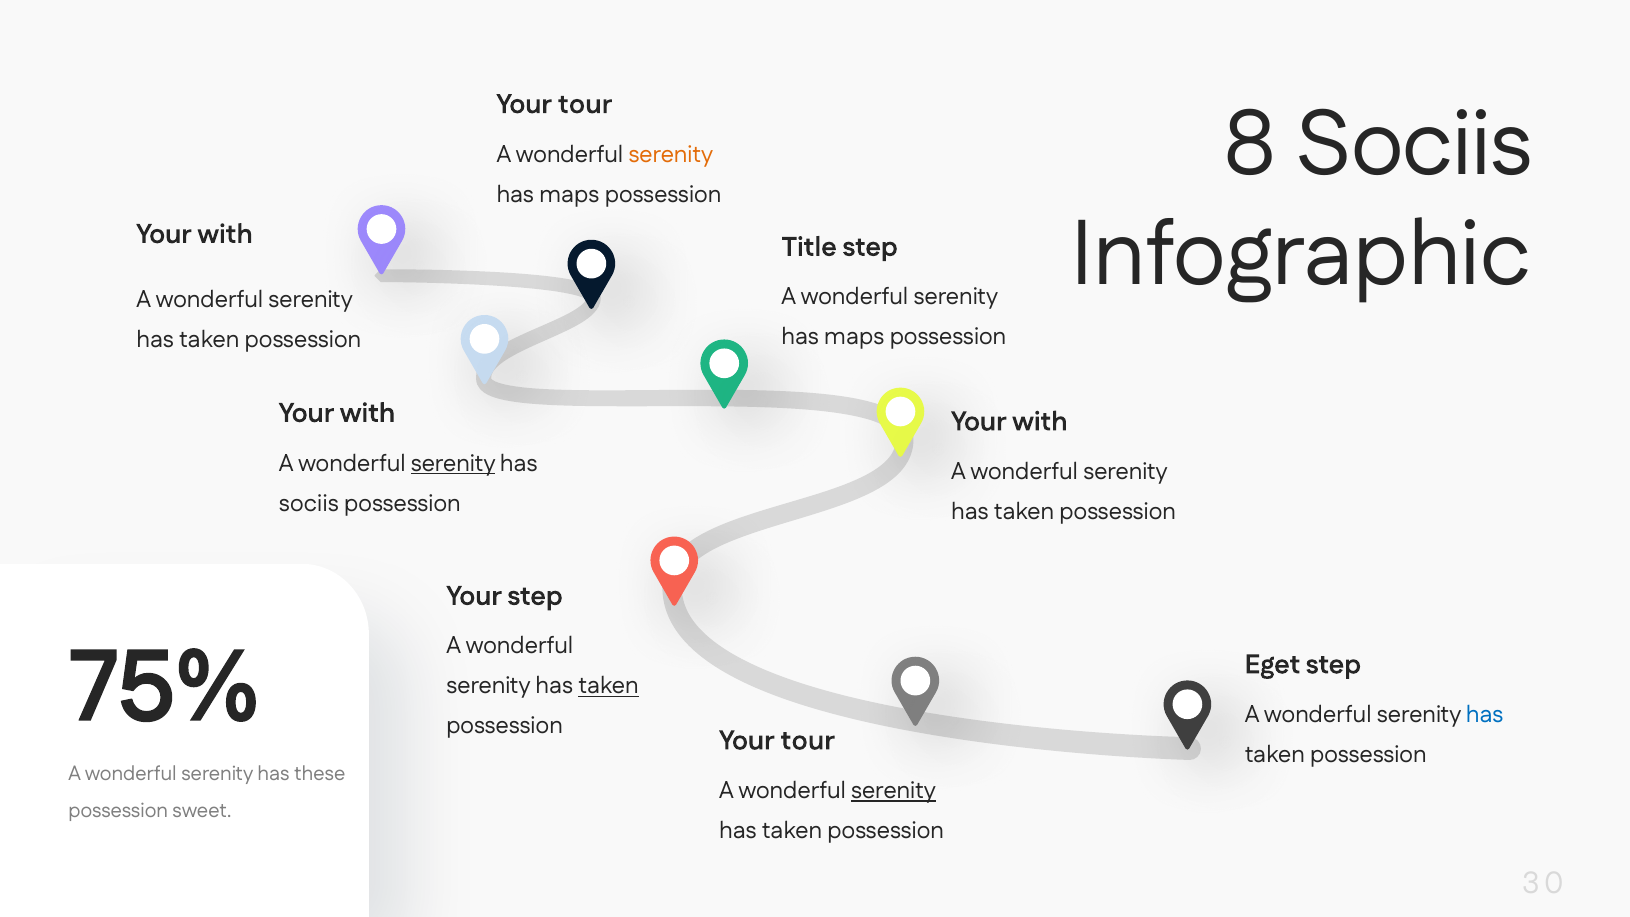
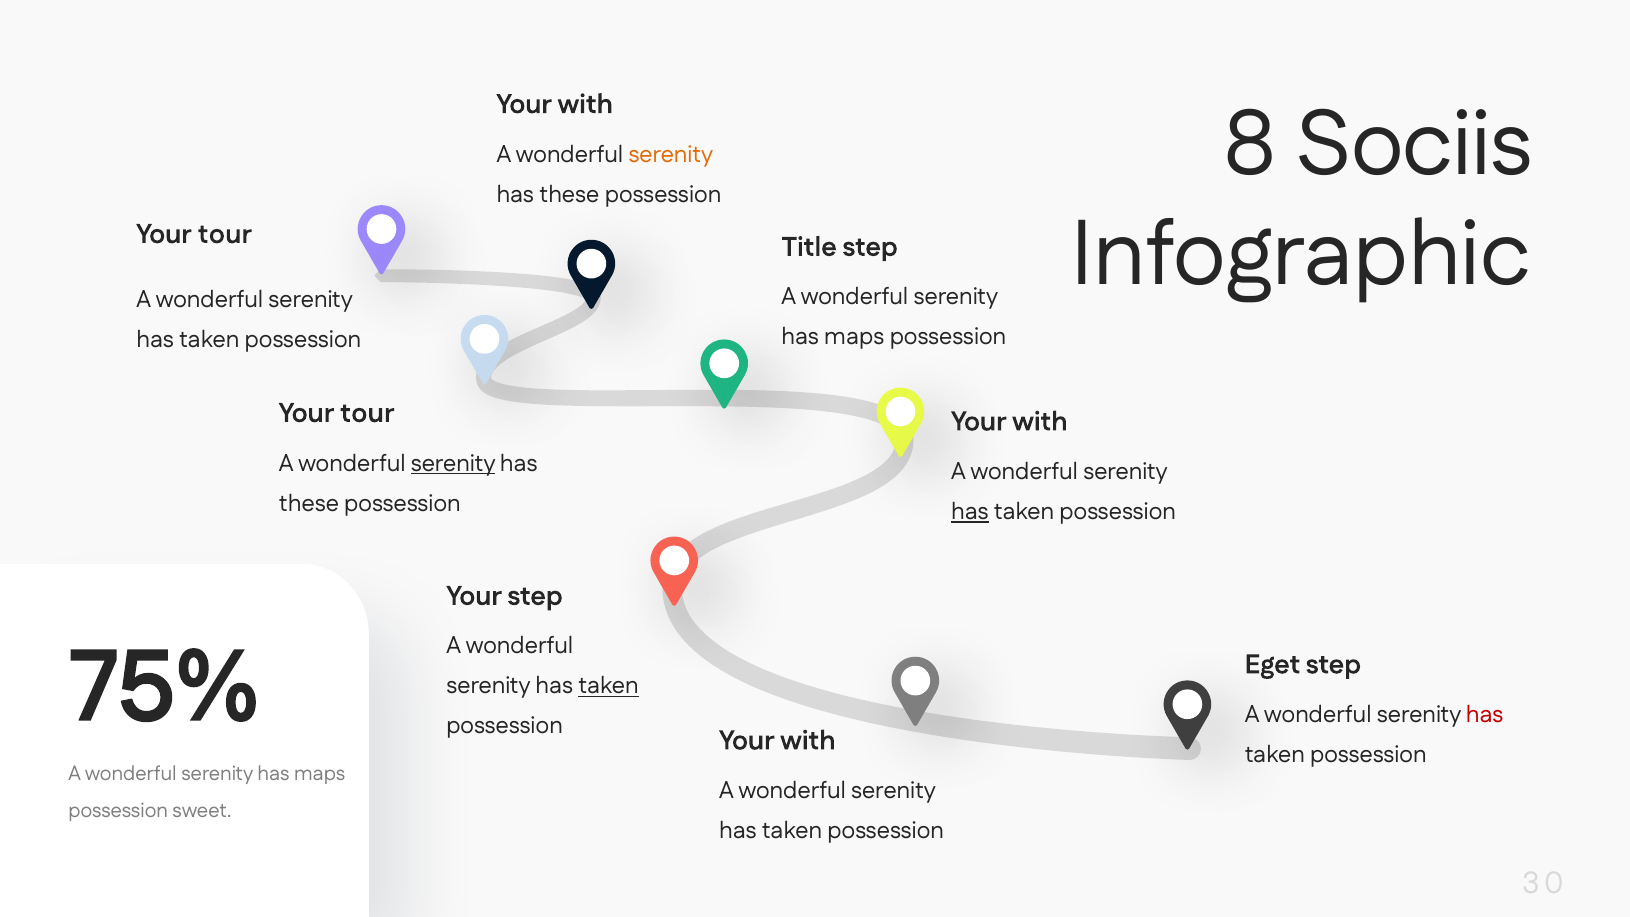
tour at (585, 104): tour -> with
maps at (569, 194): maps -> these
with at (225, 234): with -> tour
with at (367, 413): with -> tour
sociis at (309, 503): sociis -> these
has at (970, 512) underline: none -> present
has at (1485, 715) colour: blue -> red
tour at (808, 740): tour -> with
these at (320, 774): these -> maps
serenity at (894, 791) underline: present -> none
